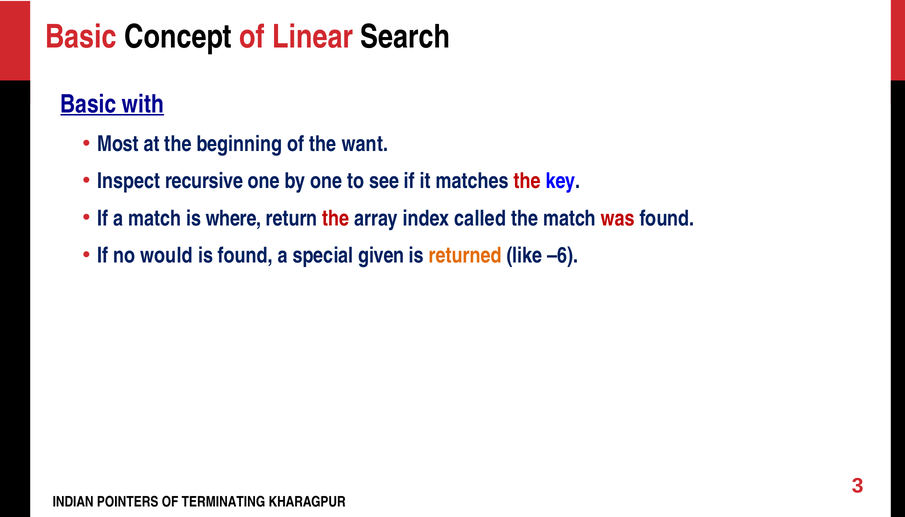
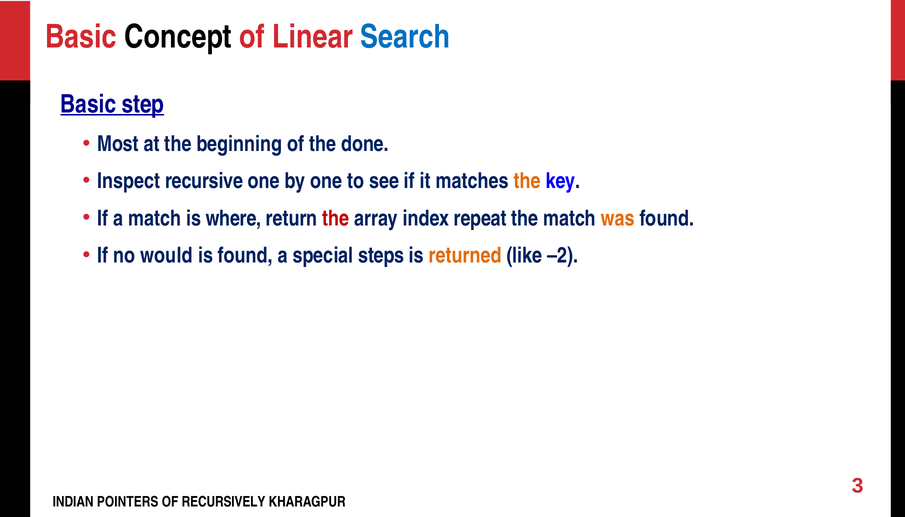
Search colour: black -> blue
with: with -> step
want: want -> done
the at (527, 181) colour: red -> orange
called: called -> repeat
was colour: red -> orange
given: given -> steps
–6: –6 -> –2
TERMINATING: TERMINATING -> RECURSIVELY
